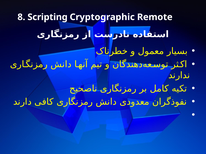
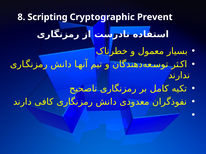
Remote: Remote -> Prevent
